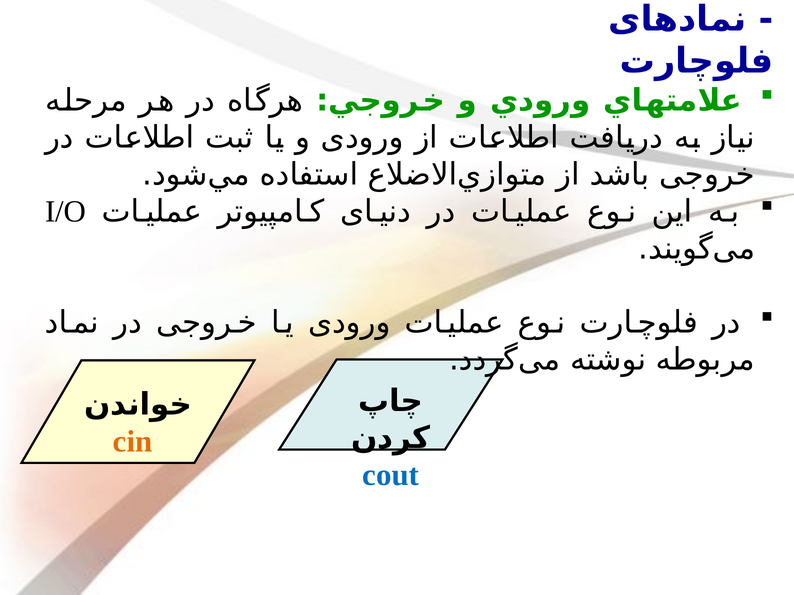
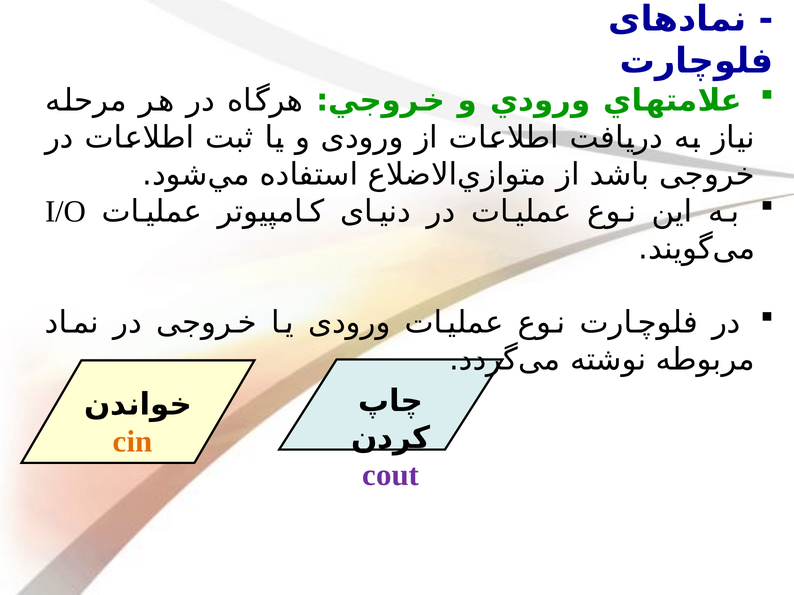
cout colour: blue -> purple
